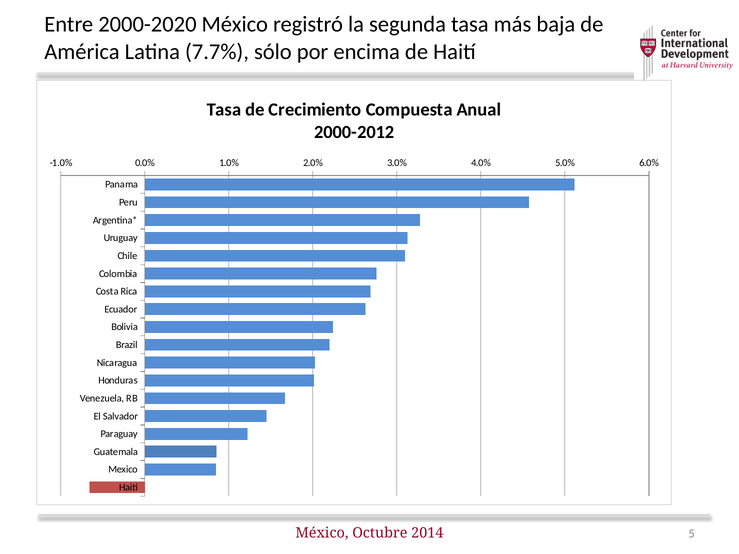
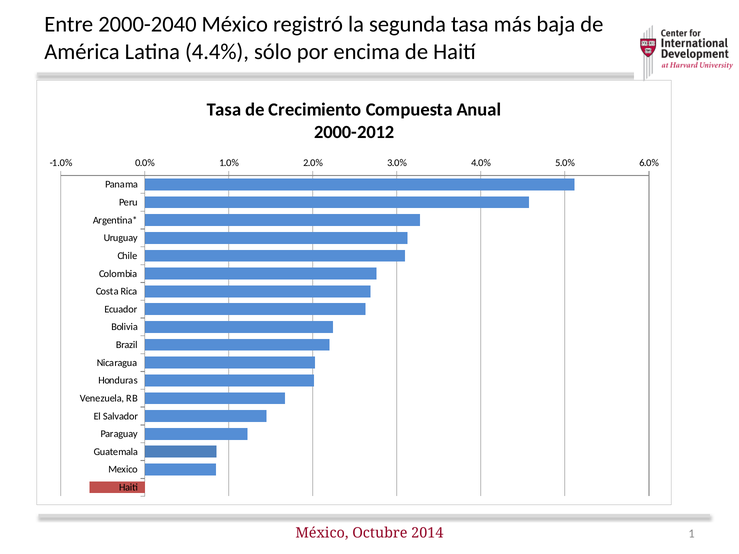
2000-2020: 2000-2020 -> 2000-2040
7.7%: 7.7% -> 4.4%
5: 5 -> 1
